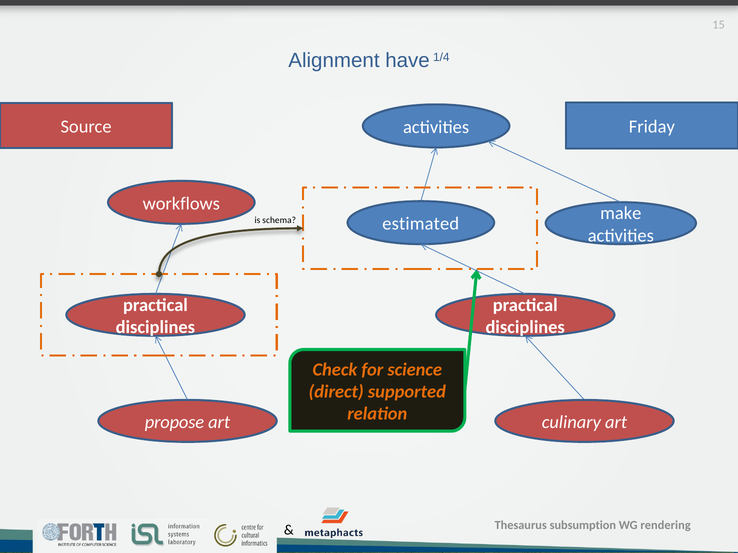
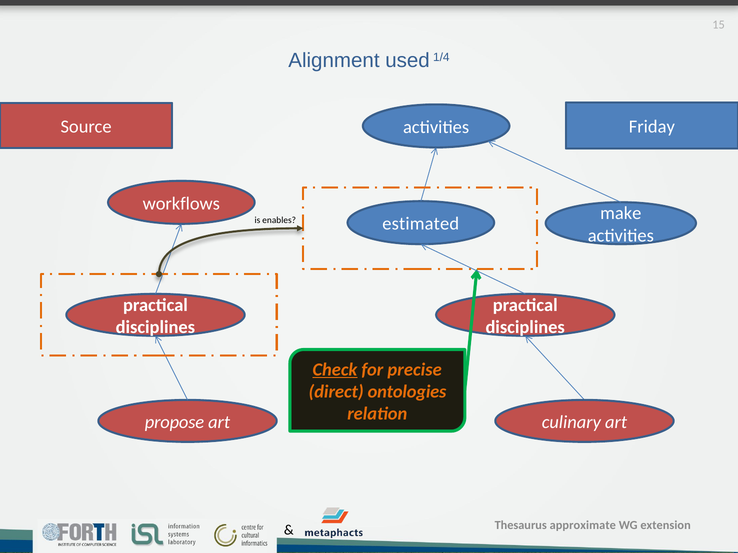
have: have -> used
schema: schema -> enables
Check underline: none -> present
science: science -> precise
supported: supported -> ontologies
subsumption: subsumption -> approximate
rendering: rendering -> extension
